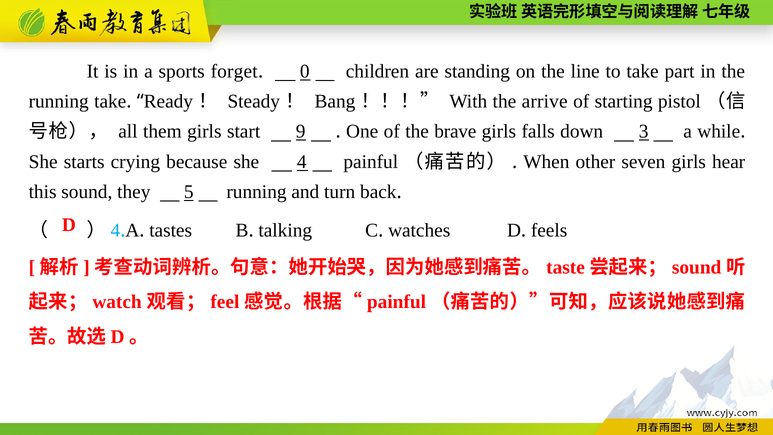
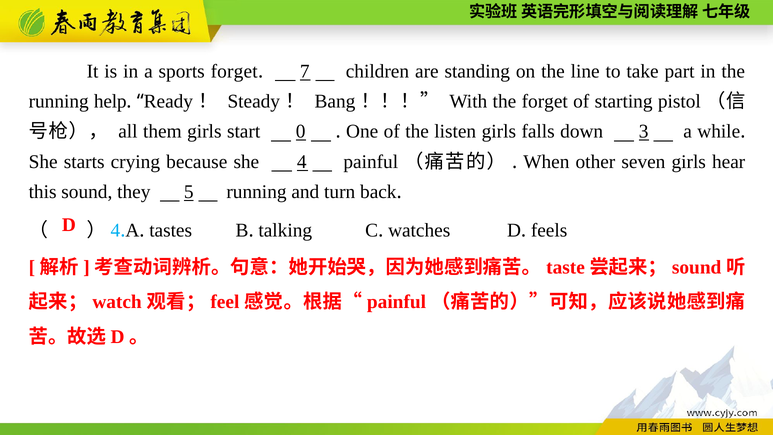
0: 0 -> 7
running take: take -> help
the arrive: arrive -> forget
9: 9 -> 0
brave: brave -> listen
